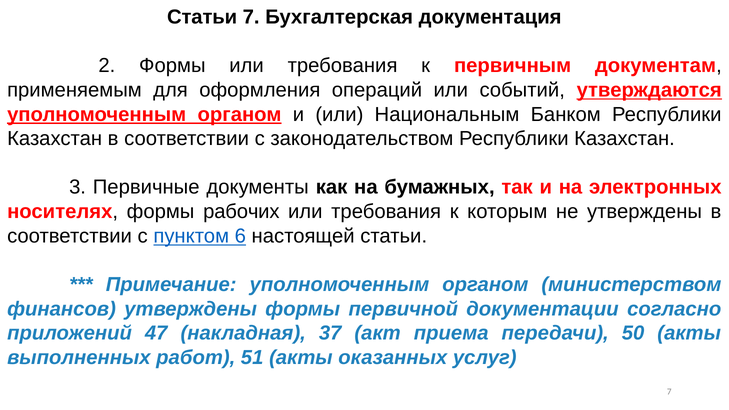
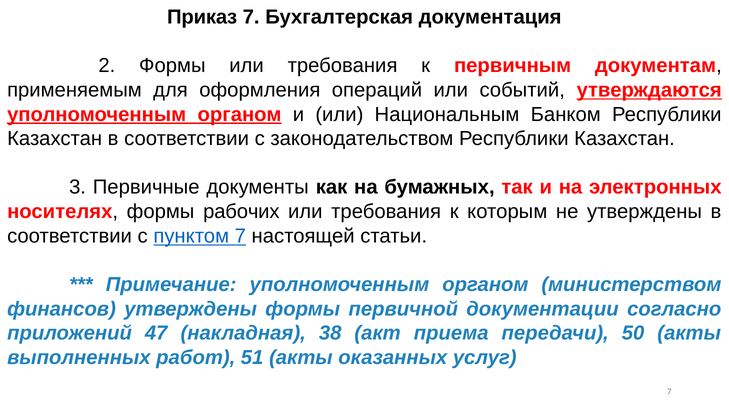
Статьи at (202, 17): Статьи -> Приказ
пунктом 6: 6 -> 7
37: 37 -> 38
